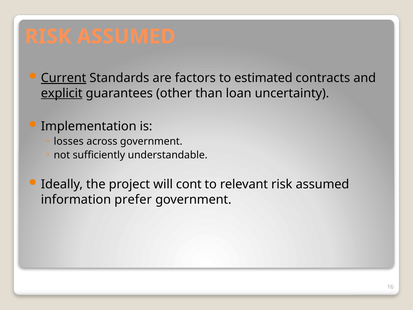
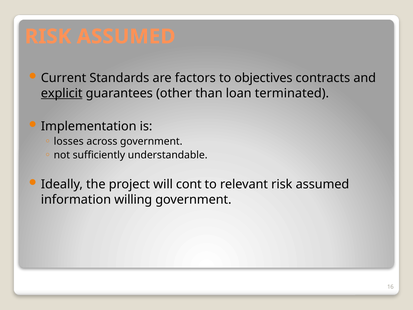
Current underline: present -> none
estimated: estimated -> objectives
uncertainty: uncertainty -> terminated
prefer: prefer -> willing
